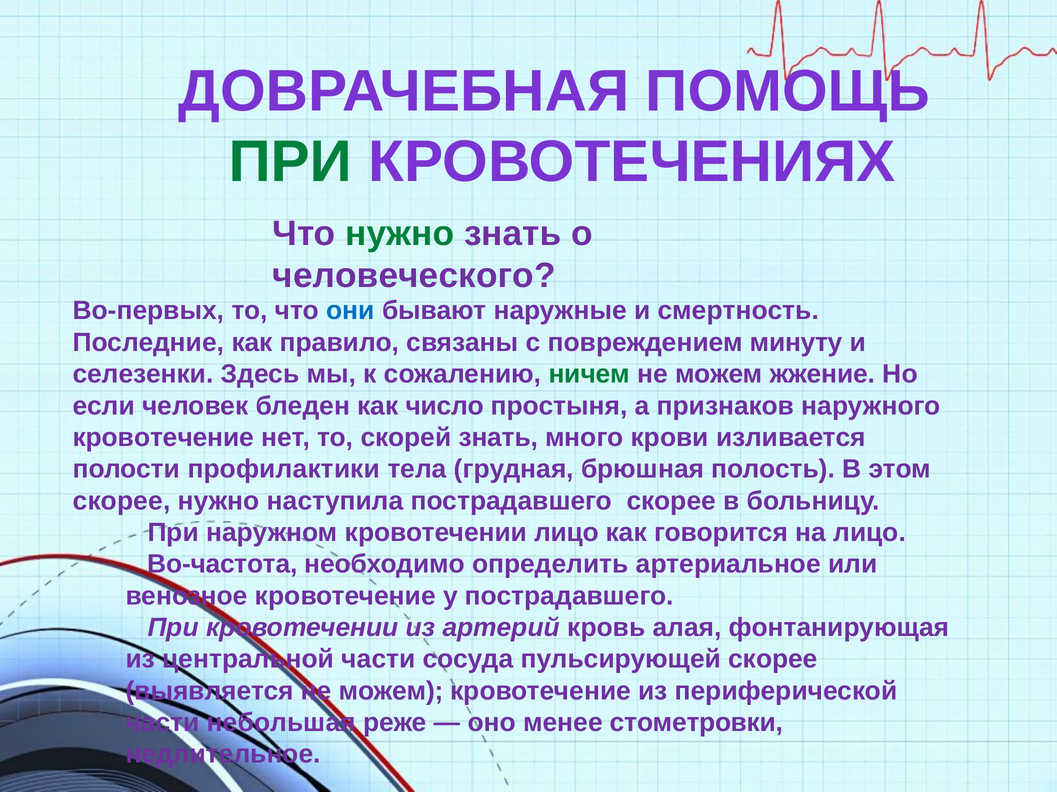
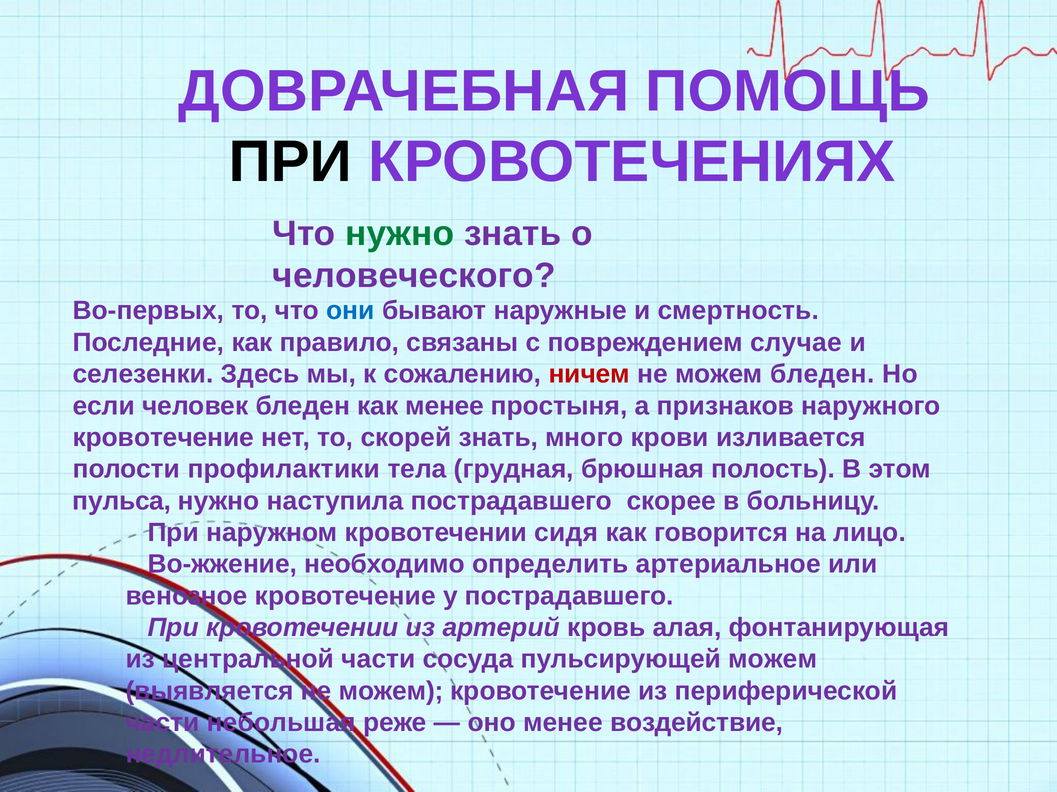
ПРИ at (290, 162) colour: green -> black
минуту: минуту -> случае
ничем colour: green -> red
можем жжение: жжение -> бледен
как число: число -> менее
скорее at (122, 501): скорее -> пульса
кровотечении лицо: лицо -> сидя
Во-частота: Во-частота -> Во-жжение
пульсирующей скорее: скорее -> можем
стометровки: стометровки -> воздействие
